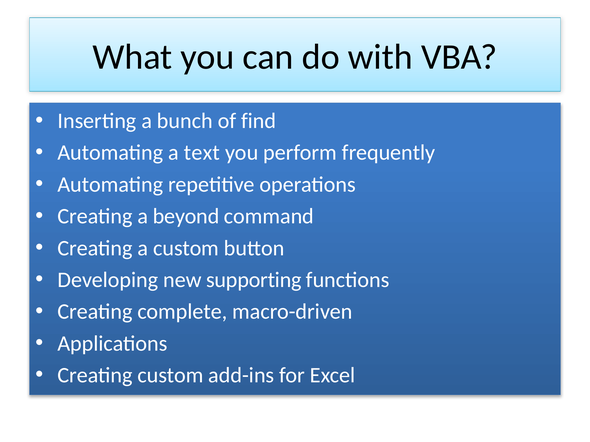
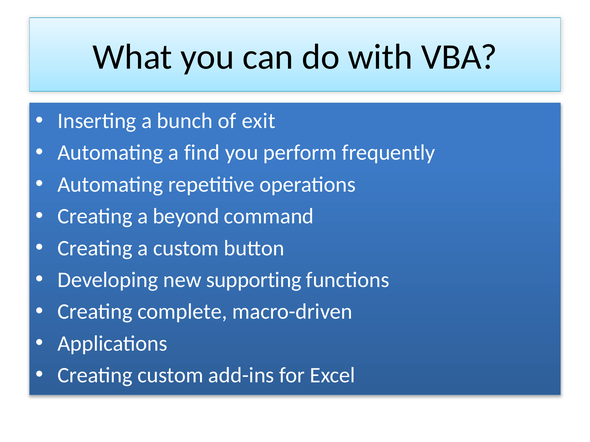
find: find -> exit
text: text -> find
